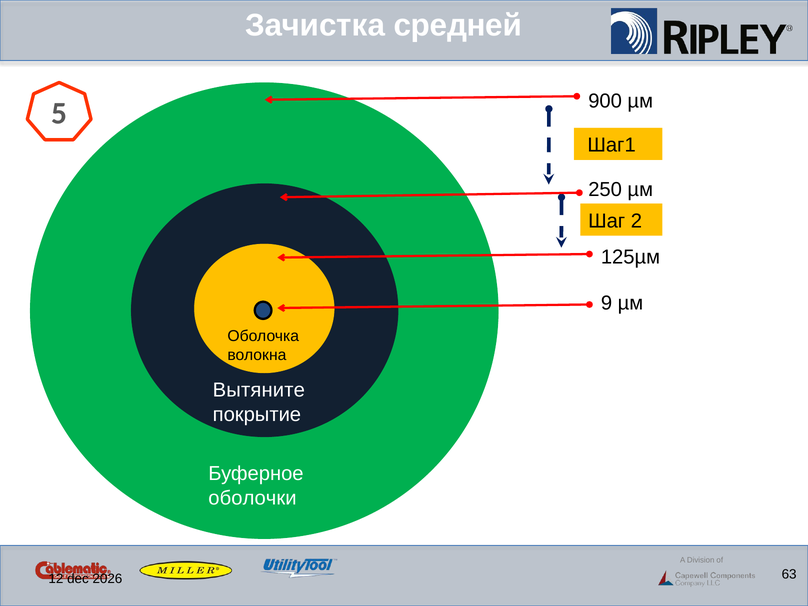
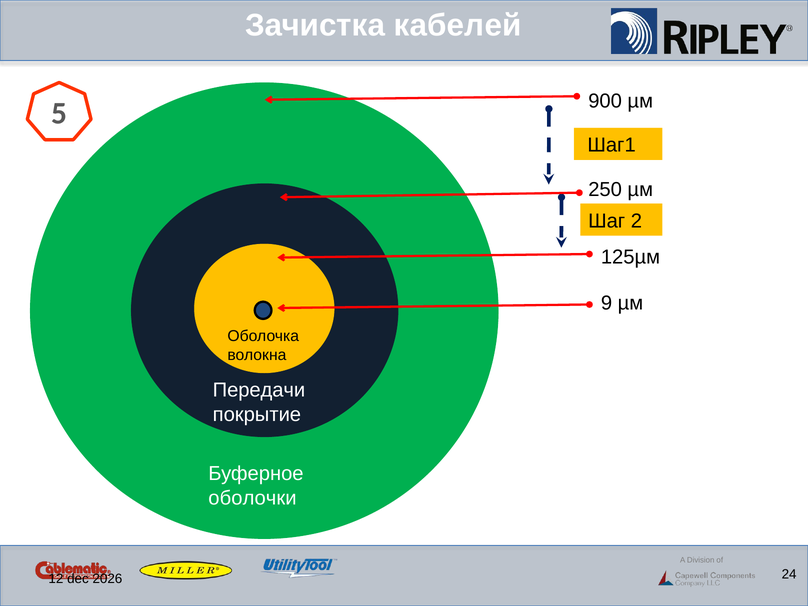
средней: средней -> кабелей
Вытяните: Вытяните -> Передачи
63: 63 -> 24
